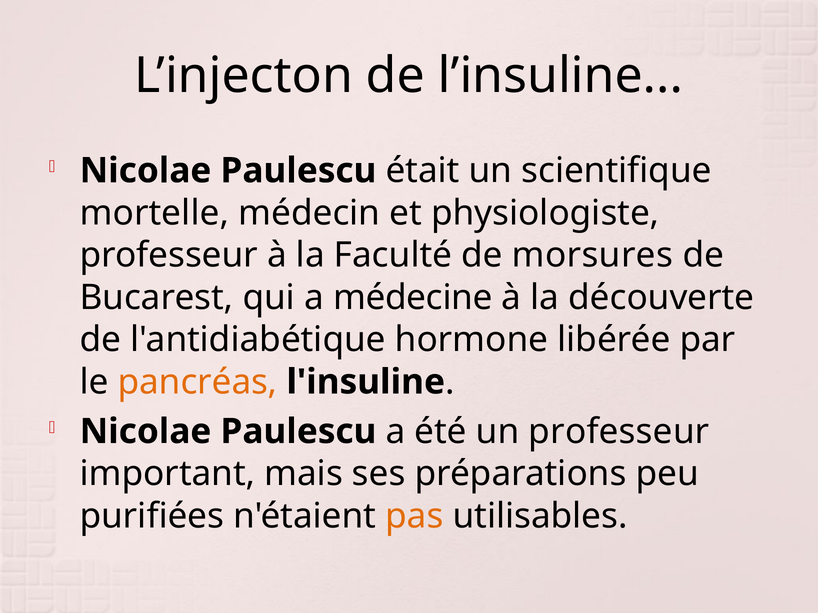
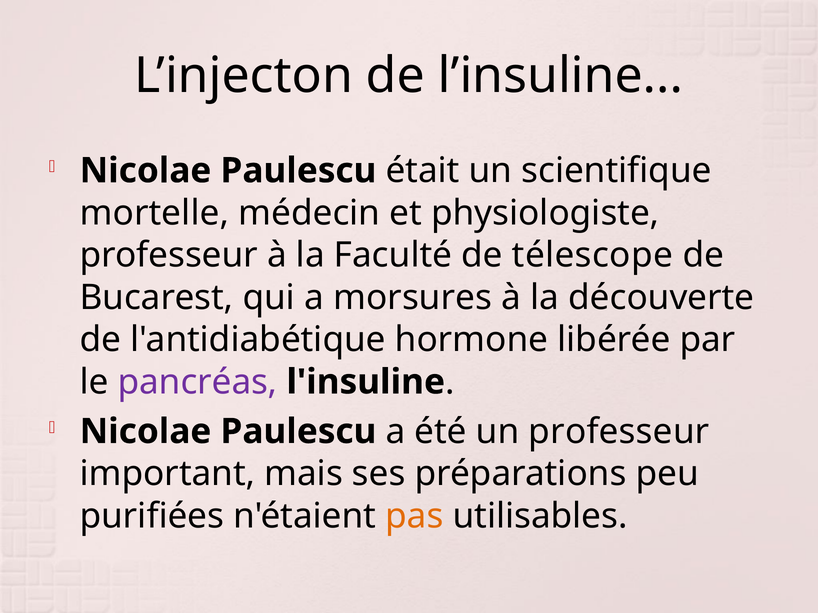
morsures: morsures -> télescope
médecine: médecine -> morsures
pancréas colour: orange -> purple
